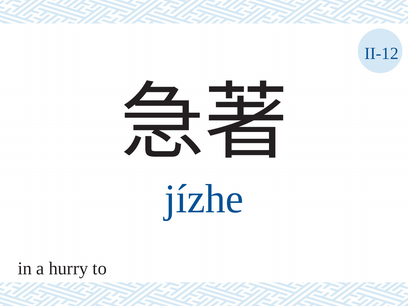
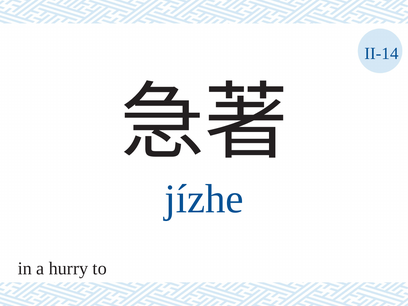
II-12: II-12 -> II-14
